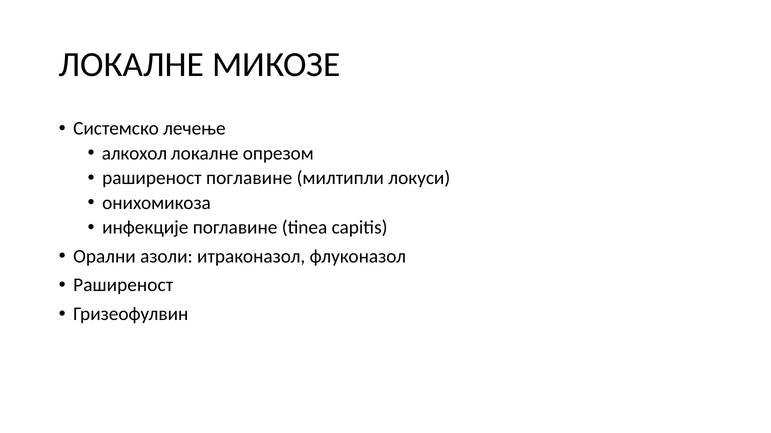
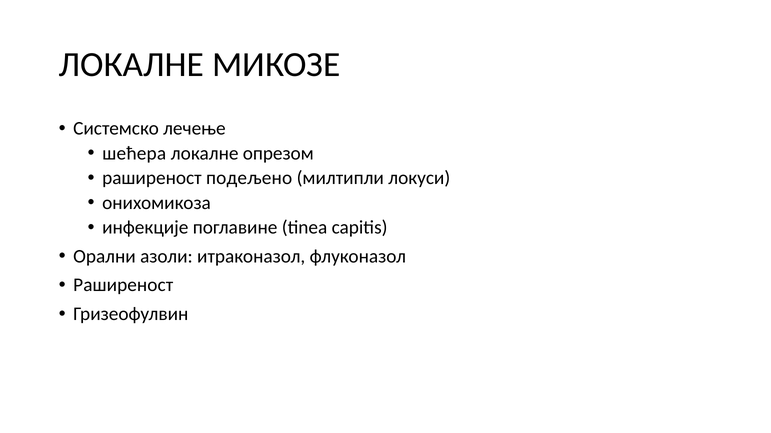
алкохол: алкохол -> шећера
раширеност поглавине: поглавине -> подељено
